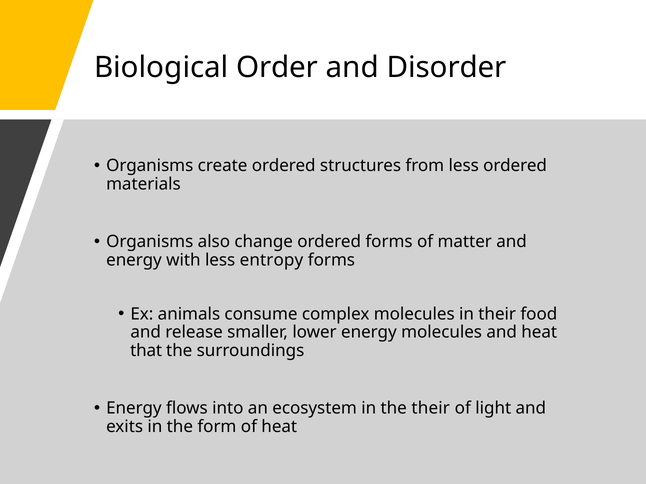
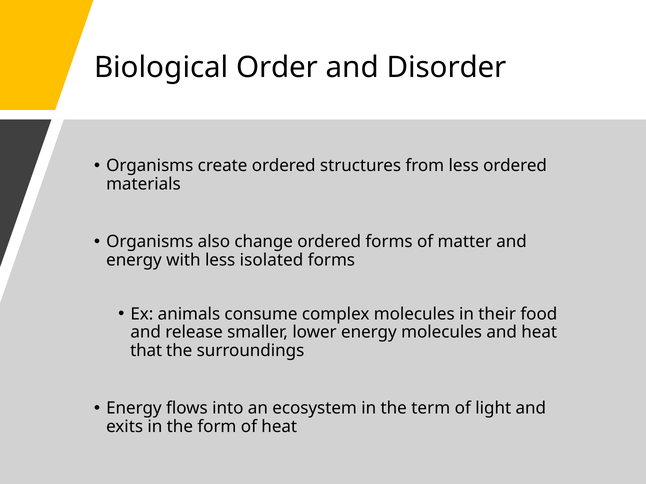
entropy: entropy -> isolated
the their: their -> term
